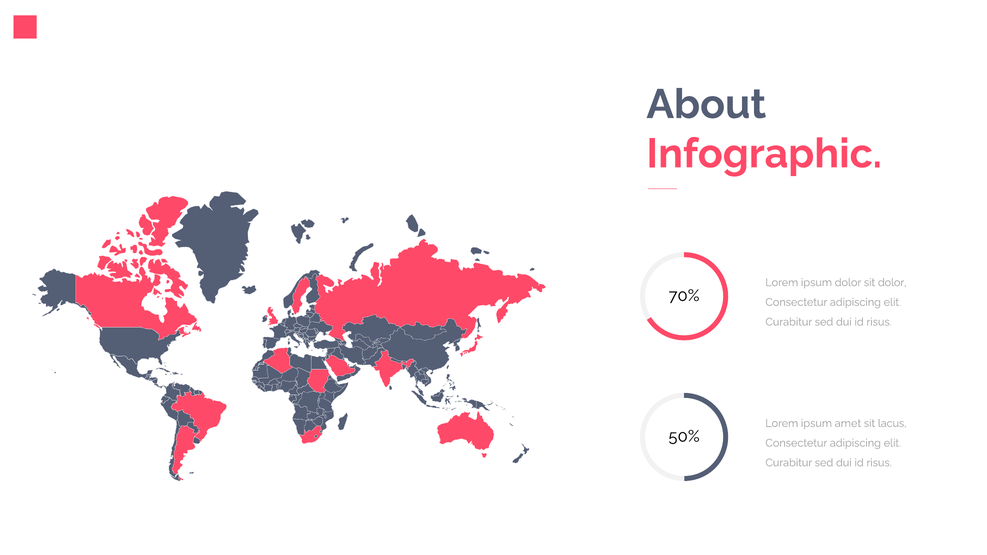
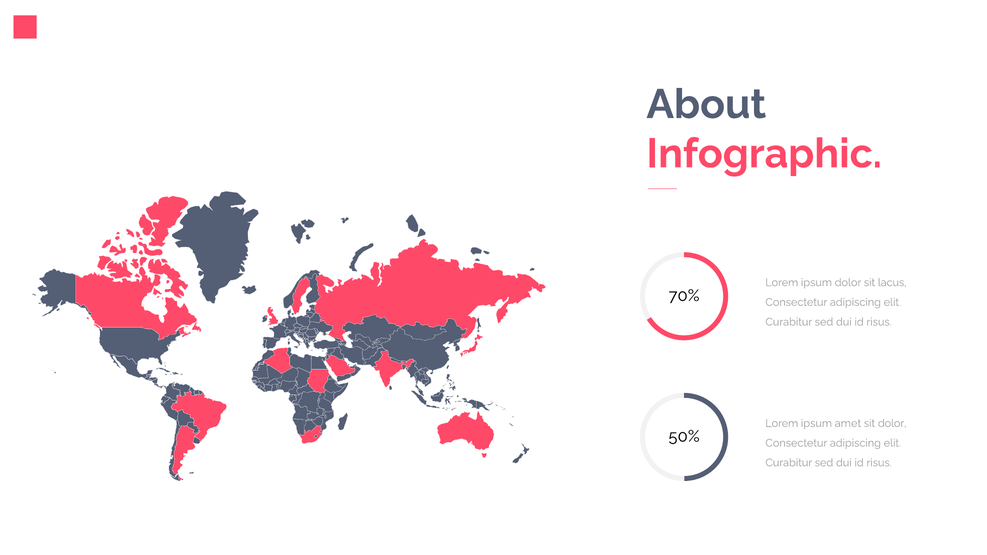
sit dolor: dolor -> lacus
sit lacus: lacus -> dolor
